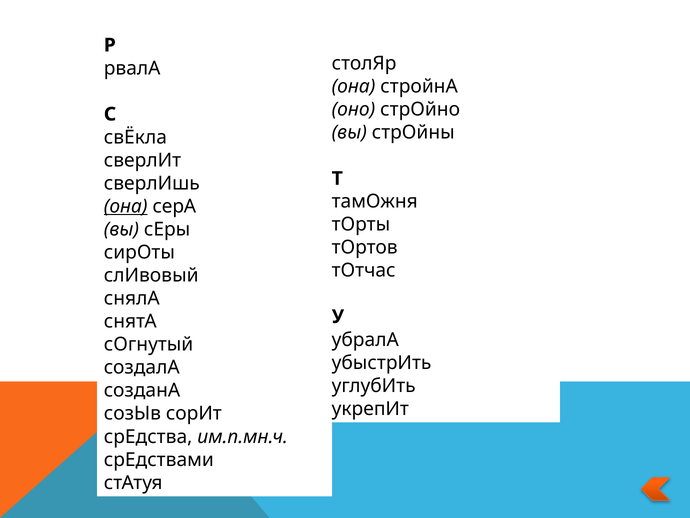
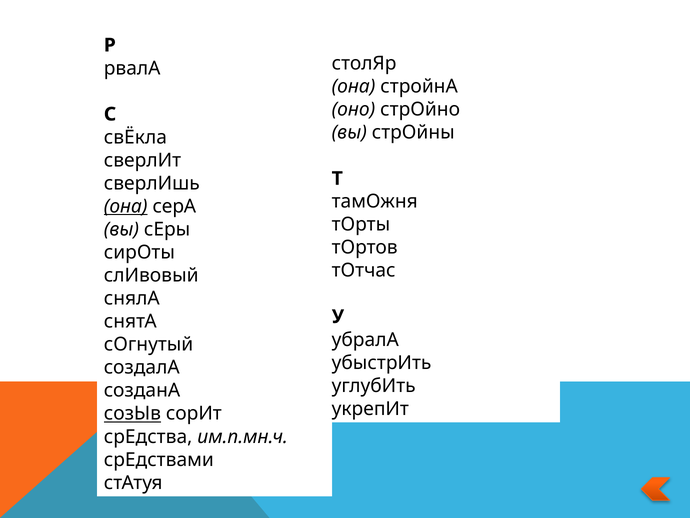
созЫв underline: none -> present
